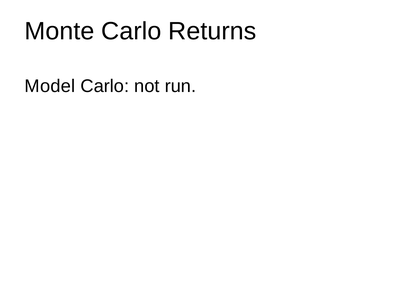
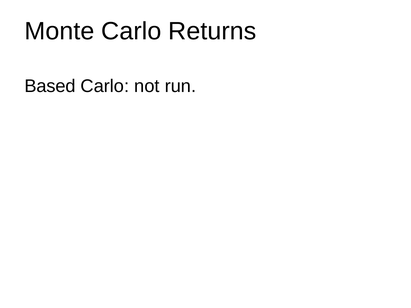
Model: Model -> Based
